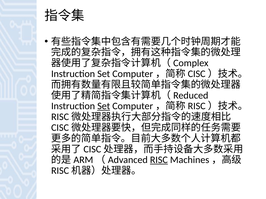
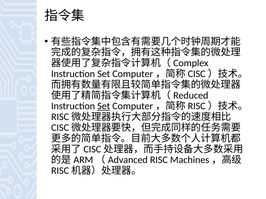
RISC underline: present -> none
